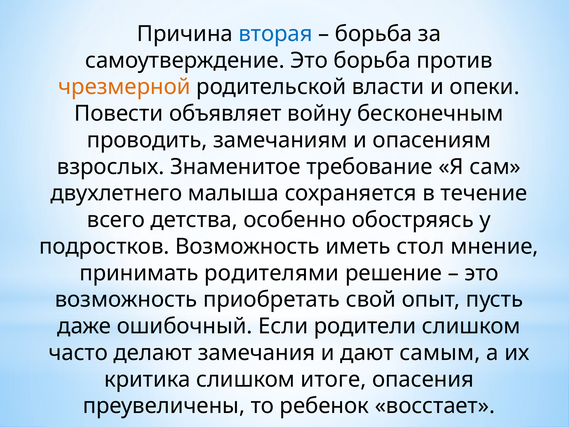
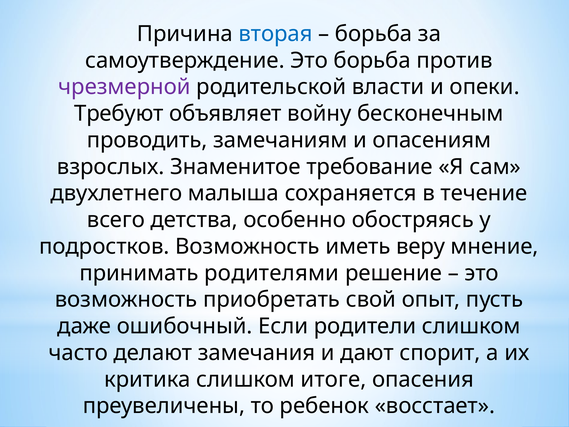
чрезмерной colour: orange -> purple
Повести: Повести -> Требуют
стол: стол -> веру
самым: самым -> спорит
